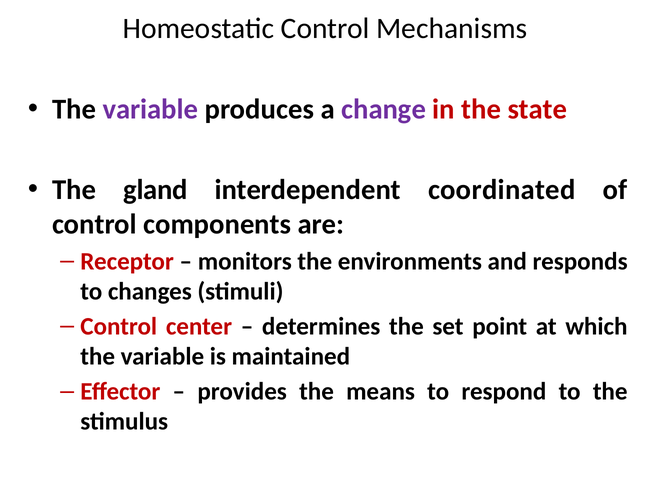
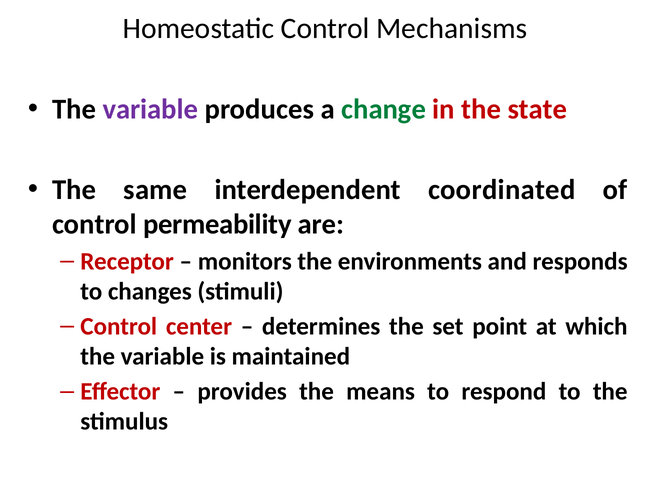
change colour: purple -> green
gland: gland -> same
components: components -> permeability
